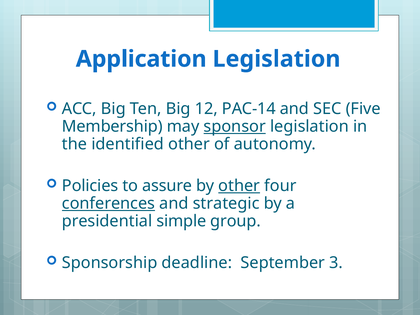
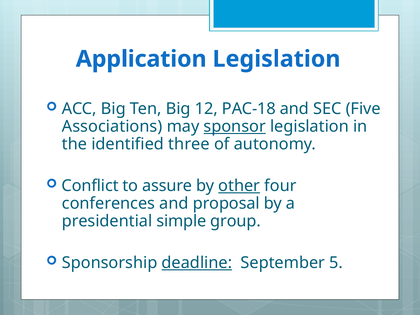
PAC-14: PAC-14 -> PAC-18
Membership: Membership -> Associations
identified other: other -> three
Policies: Policies -> Conflict
conferences underline: present -> none
strategic: strategic -> proposal
deadline underline: none -> present
3: 3 -> 5
